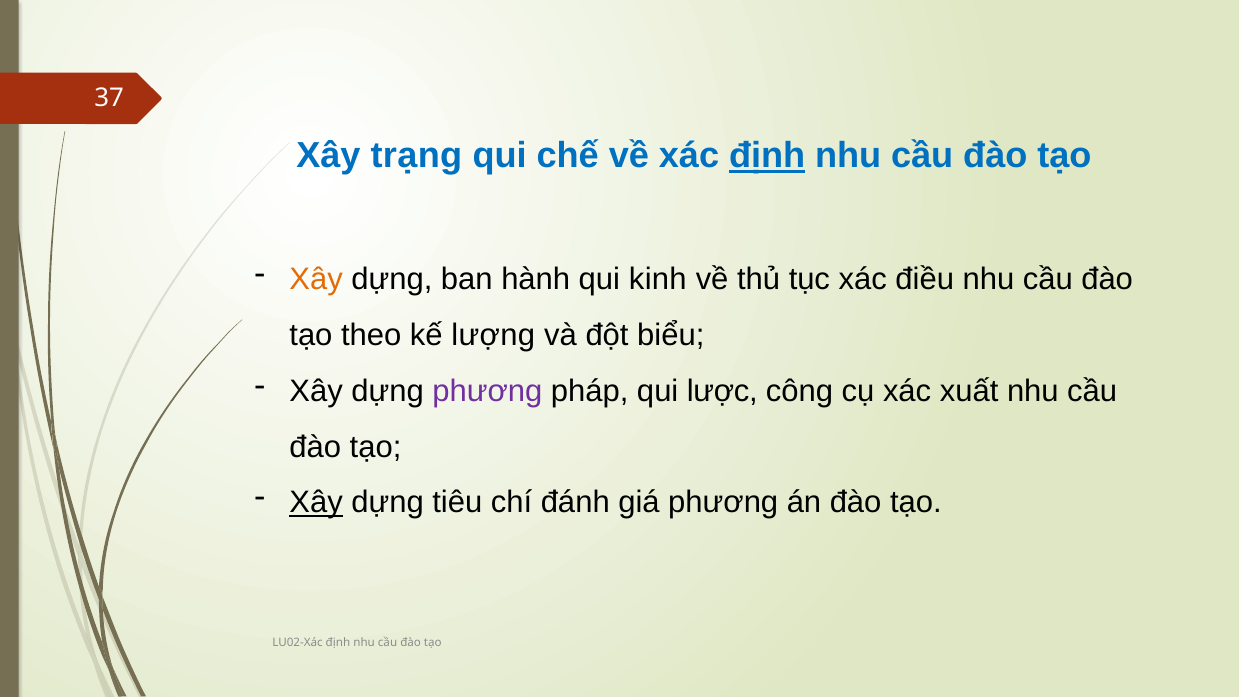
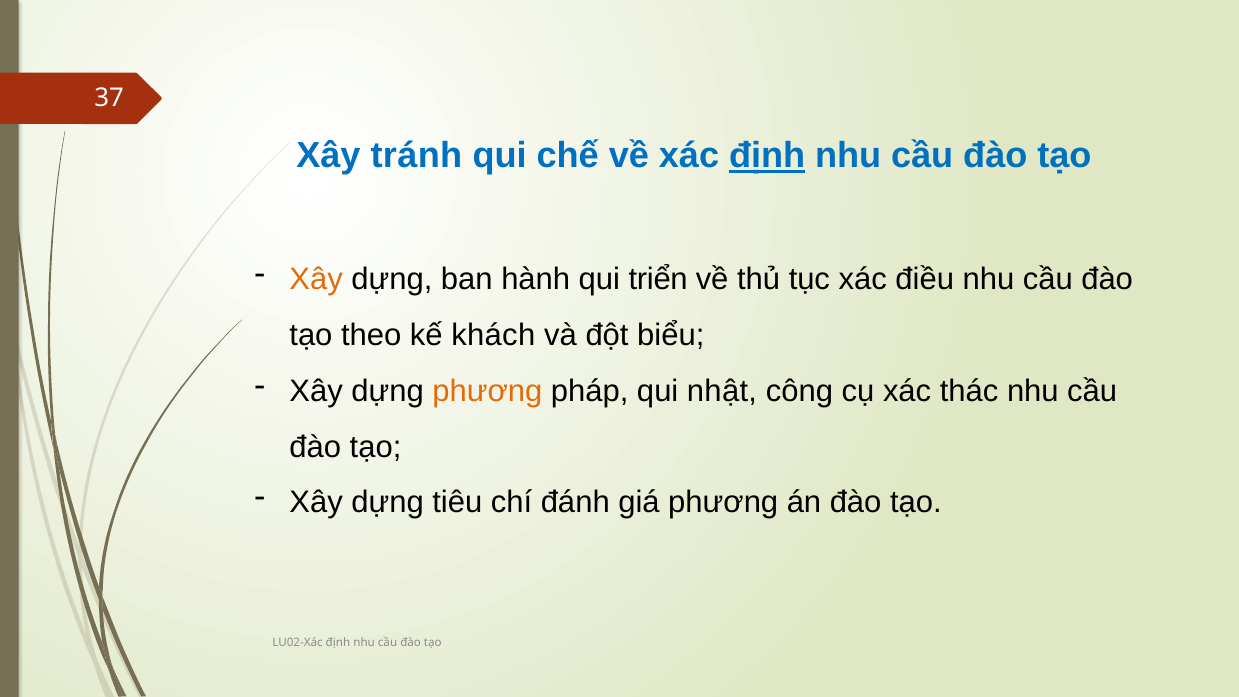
trạng: trạng -> tránh
kinh: kinh -> triển
lượng: lượng -> khách
phương at (487, 391) colour: purple -> orange
lược: lược -> nhật
xuất: xuất -> thác
Xây at (316, 503) underline: present -> none
